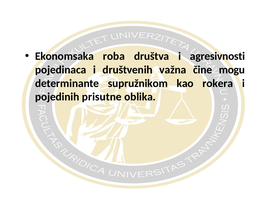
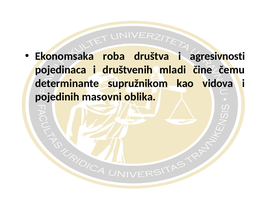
važna: važna -> mladi
mogu: mogu -> čemu
rokera: rokera -> vidova
prisutne: prisutne -> masovni
